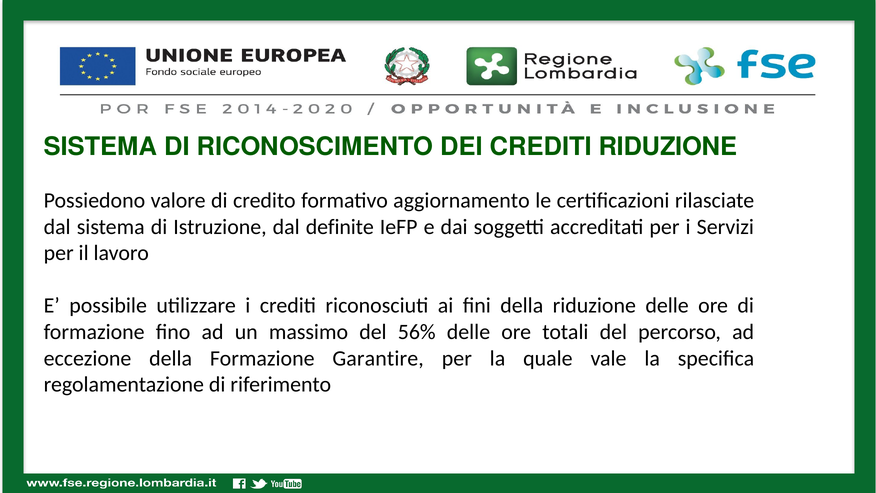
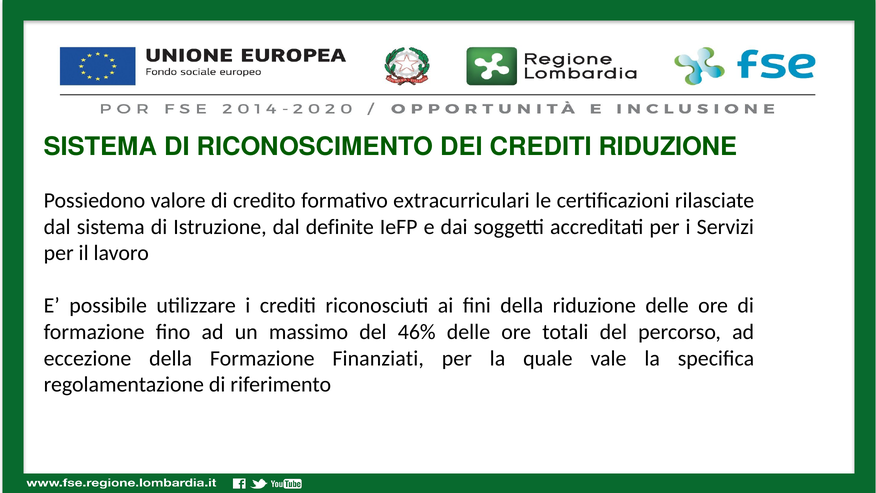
aggiornamento: aggiornamento -> extracurriculari
56%: 56% -> 46%
Garantire: Garantire -> Finanziati
